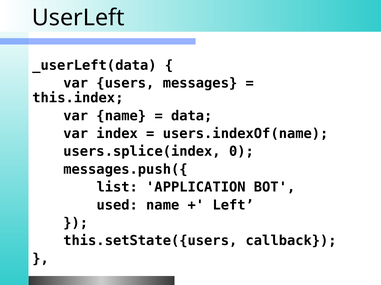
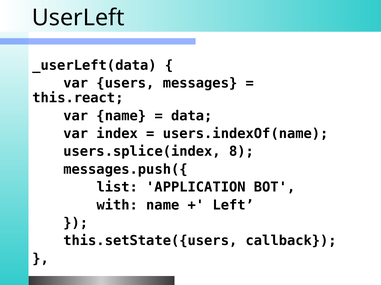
this.index: this.index -> this.react
0: 0 -> 8
used: used -> with
